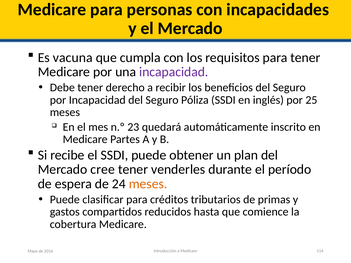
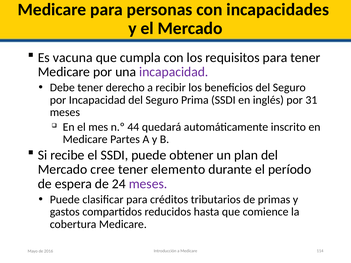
Póliza: Póliza -> Prima
25: 25 -> 31
23: 23 -> 44
venderles: venderles -> elemento
meses at (148, 184) colour: orange -> purple
